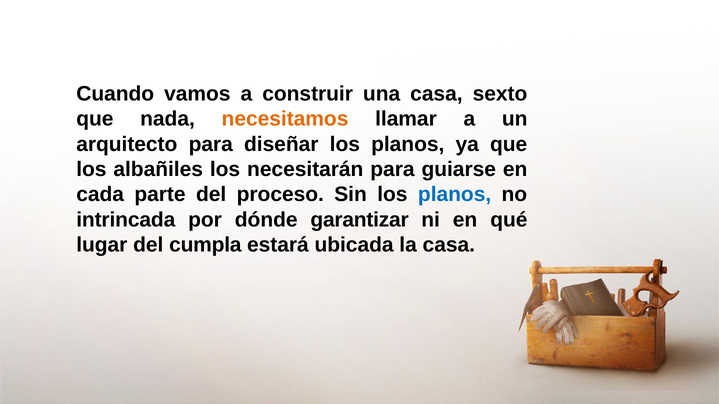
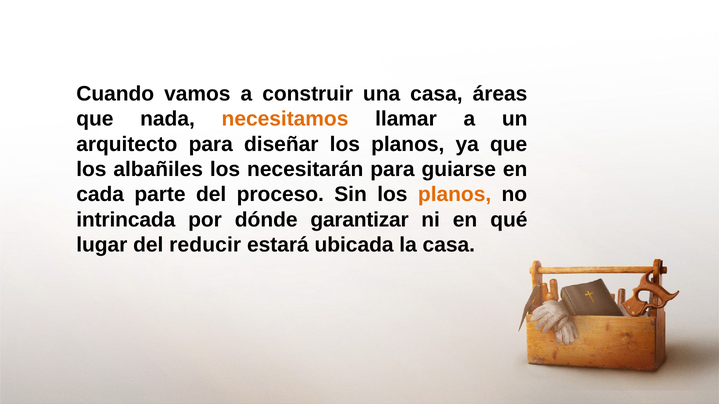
sexto: sexto -> áreas
planos at (455, 195) colour: blue -> orange
cumpla: cumpla -> reducir
